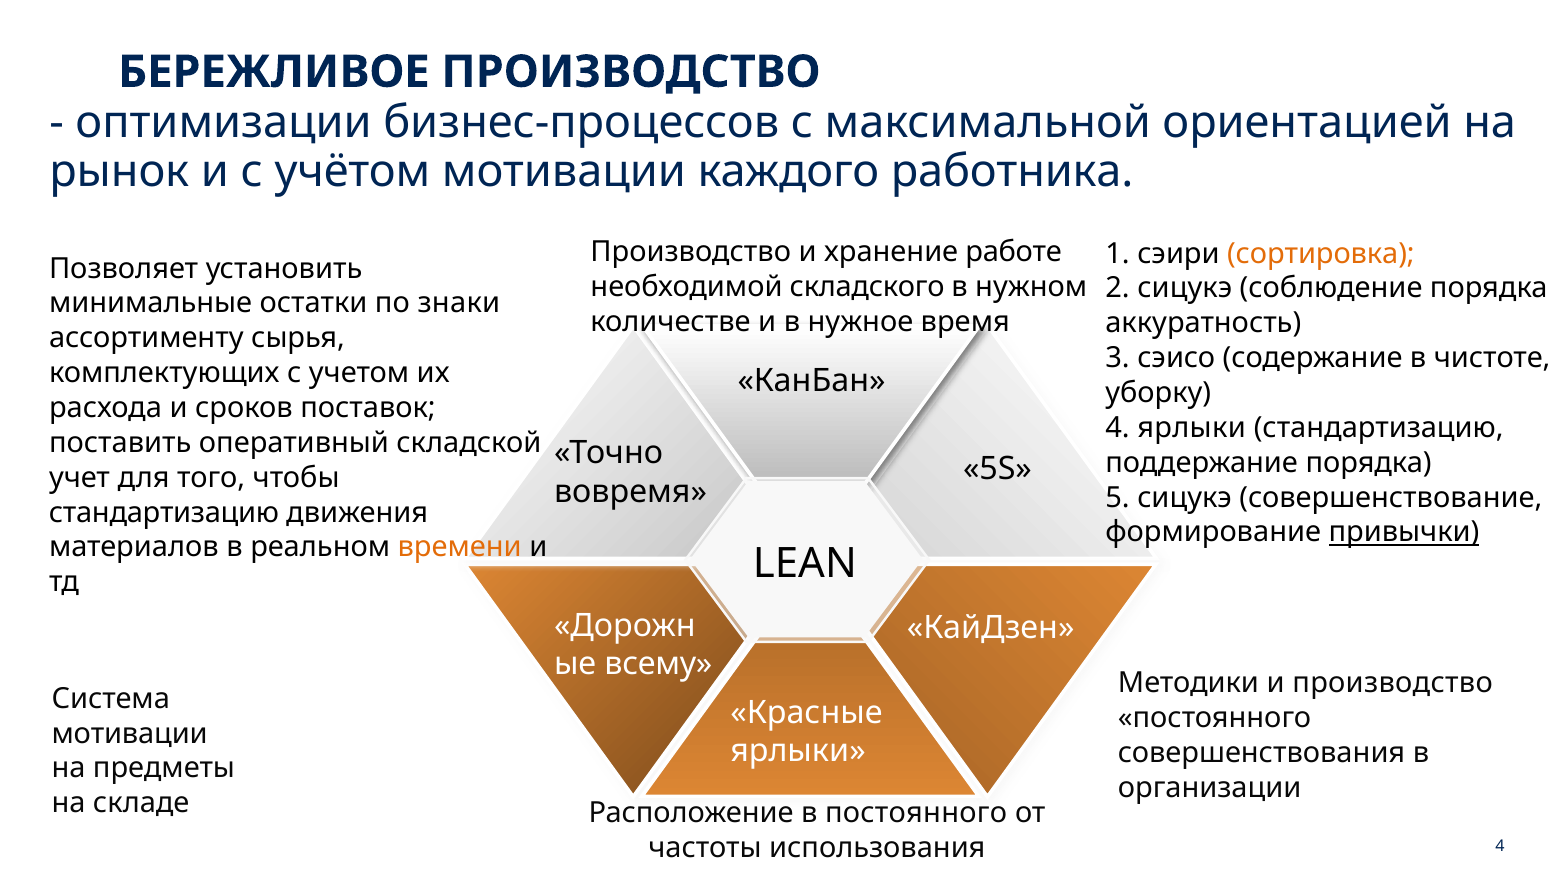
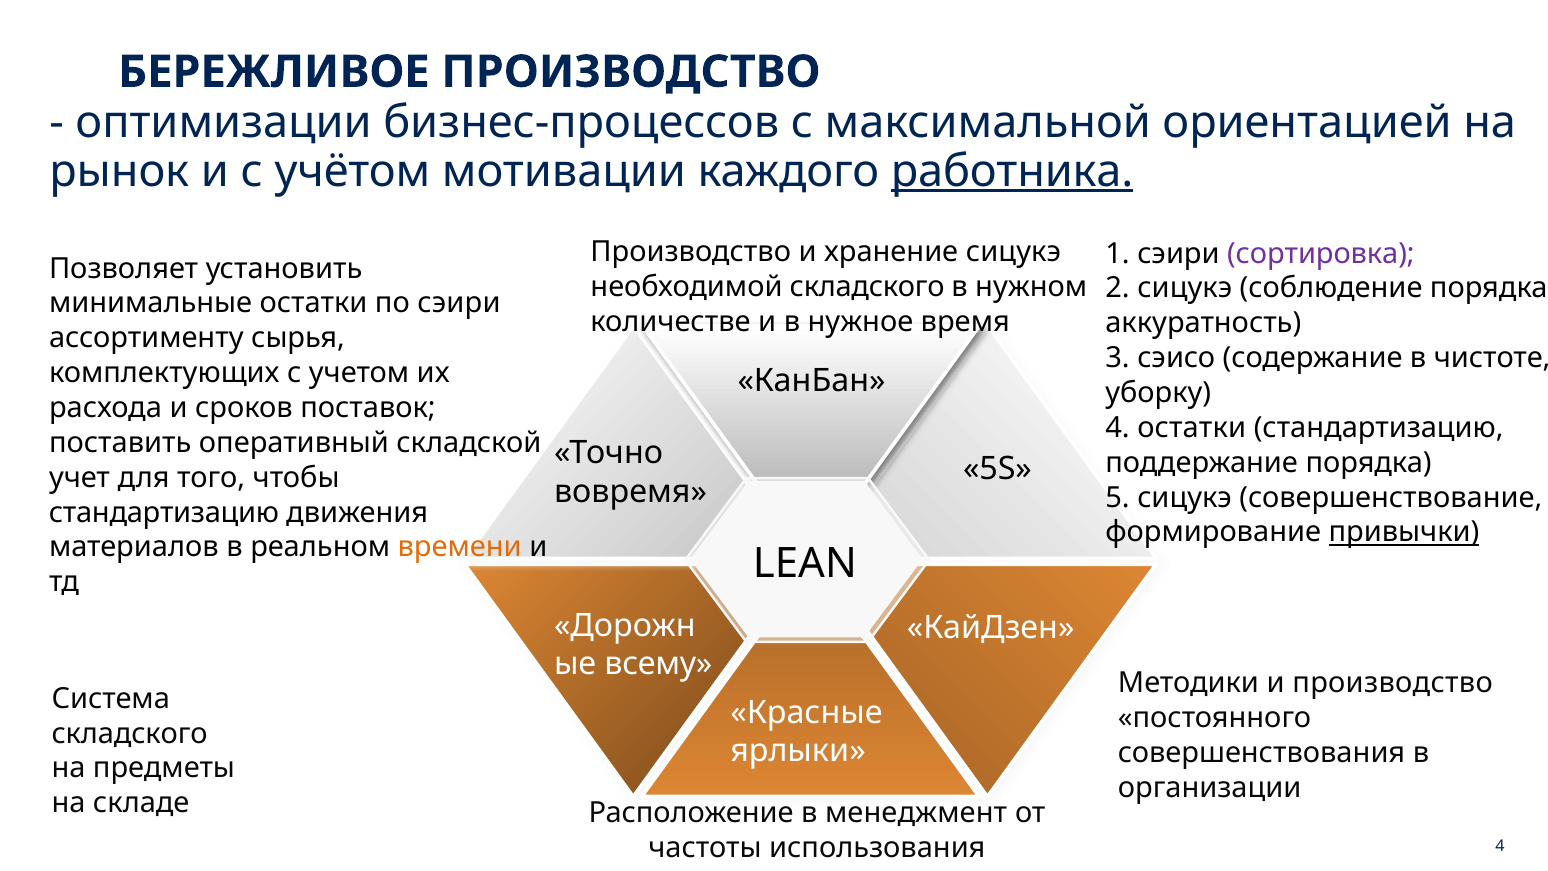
работника underline: none -> present
хранение работе: работе -> сицукэ
сортировка colour: orange -> purple
по знаки: знаки -> сэири
4 ярлыки: ярлыки -> остатки
мотивации at (130, 733): мотивации -> складского
в постоянного: постоянного -> менеджмент
